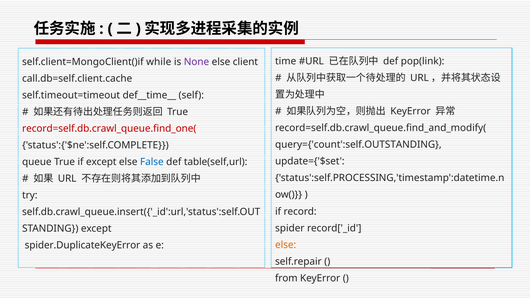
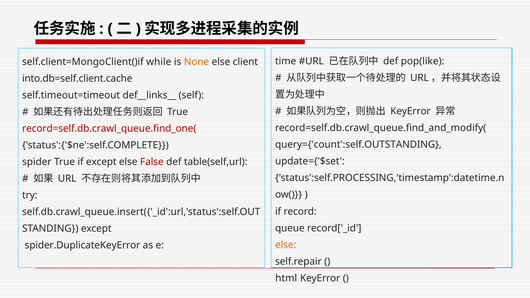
pop(link: pop(link -> pop(like
None colour: purple -> orange
call.db=self.client.cache: call.db=self.client.cache -> into.db=self.client.cache
def__time__: def__time__ -> def__links__
queue: queue -> spider
False colour: blue -> red
spider: spider -> queue
from: from -> html
